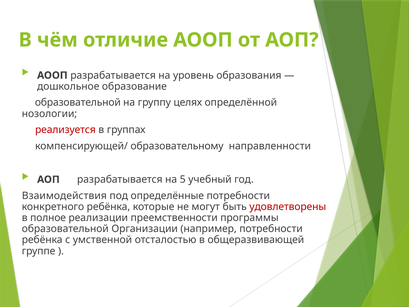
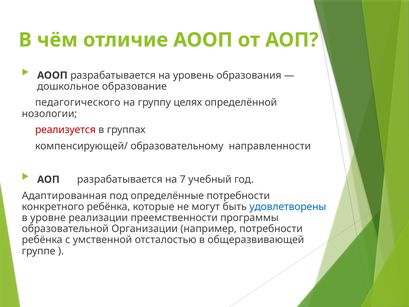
образовательной at (78, 102): образовательной -> педагогического
5: 5 -> 7
Взаимодействия: Взаимодействия -> Адаптированная
удовлетворены colour: red -> blue
полное: полное -> уровне
